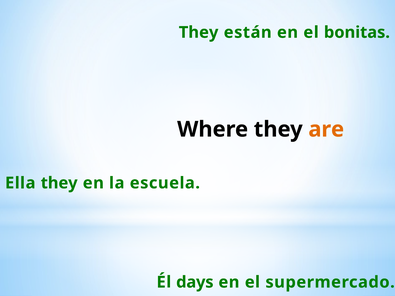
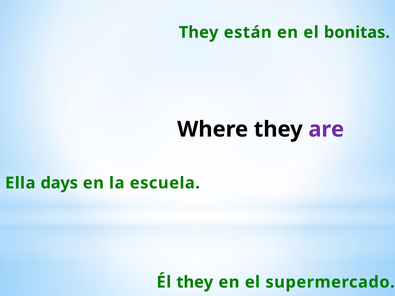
are colour: orange -> purple
Ella they: they -> days
Él days: days -> they
